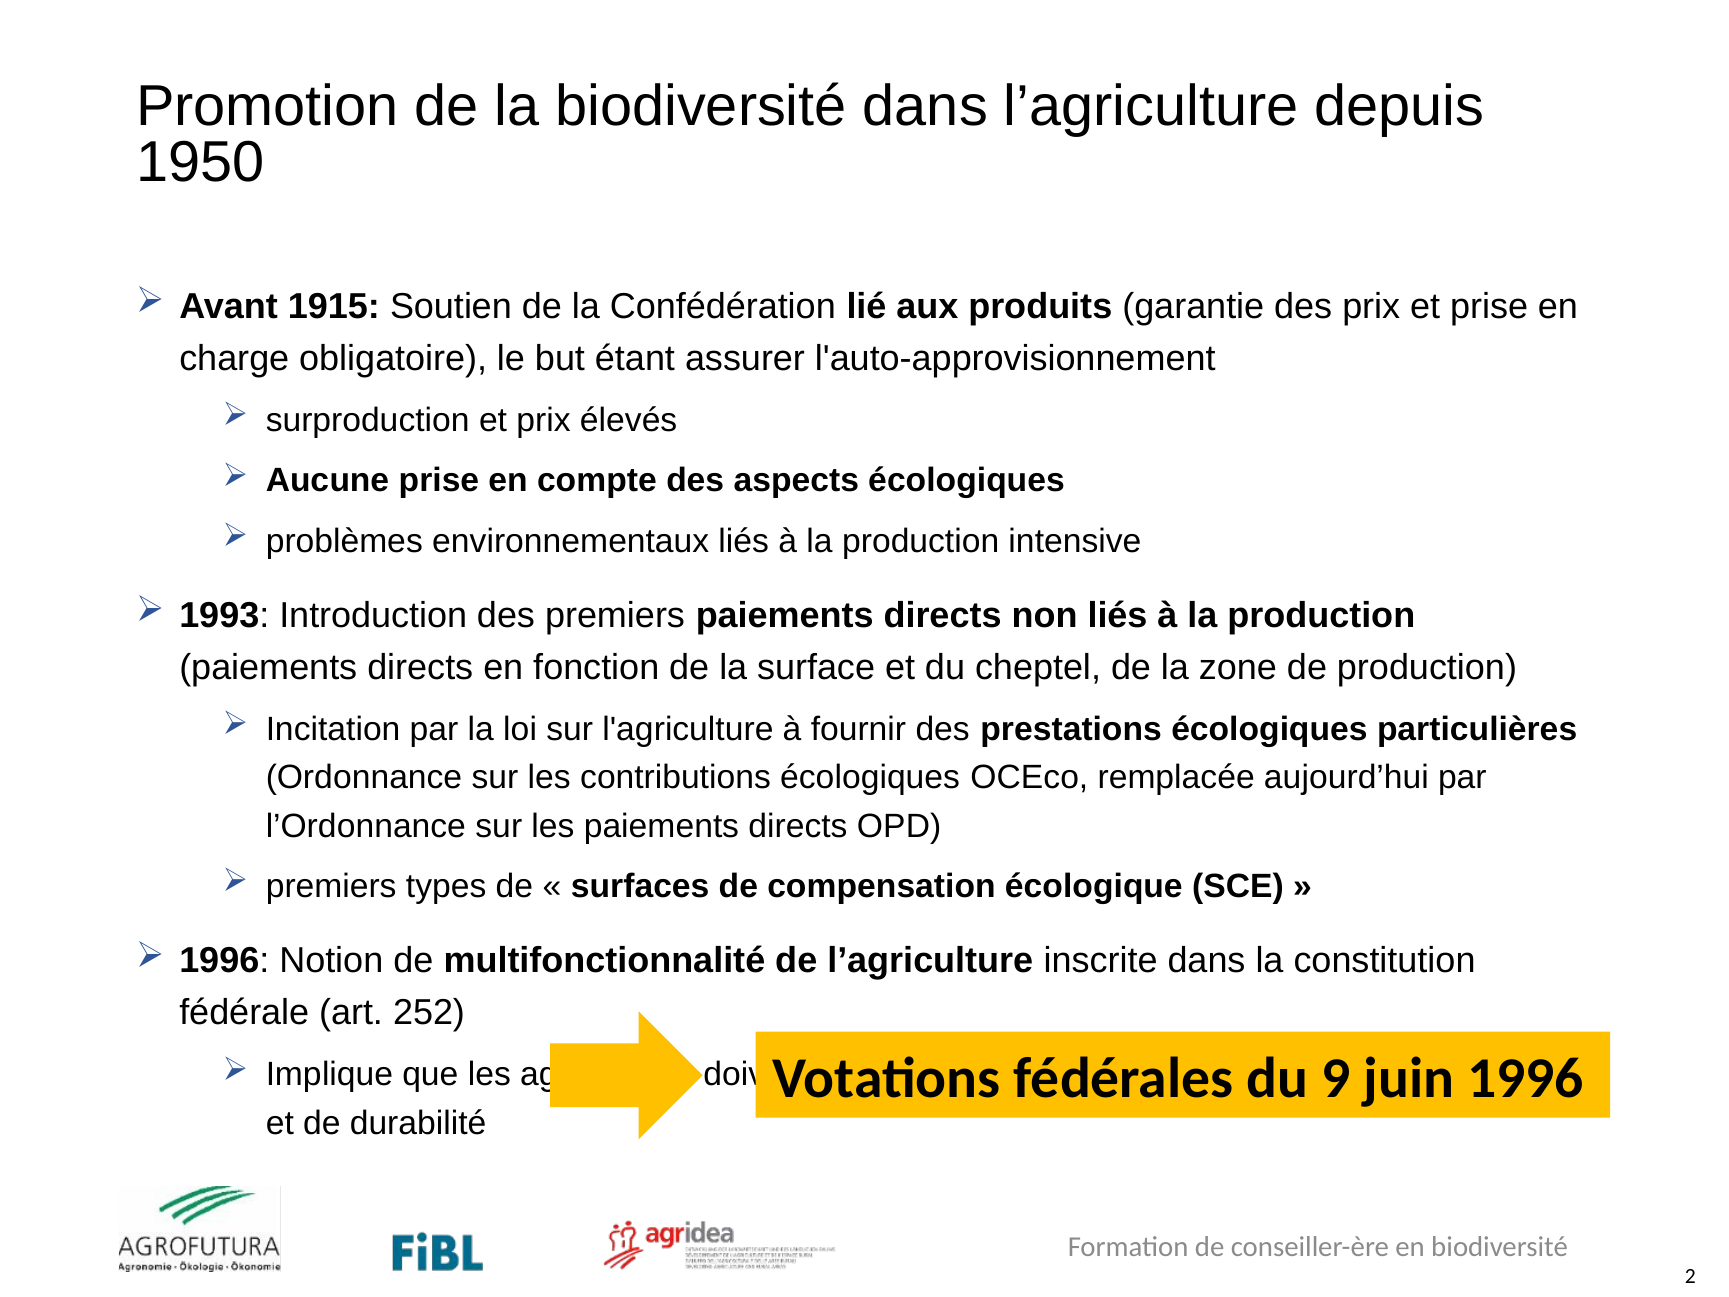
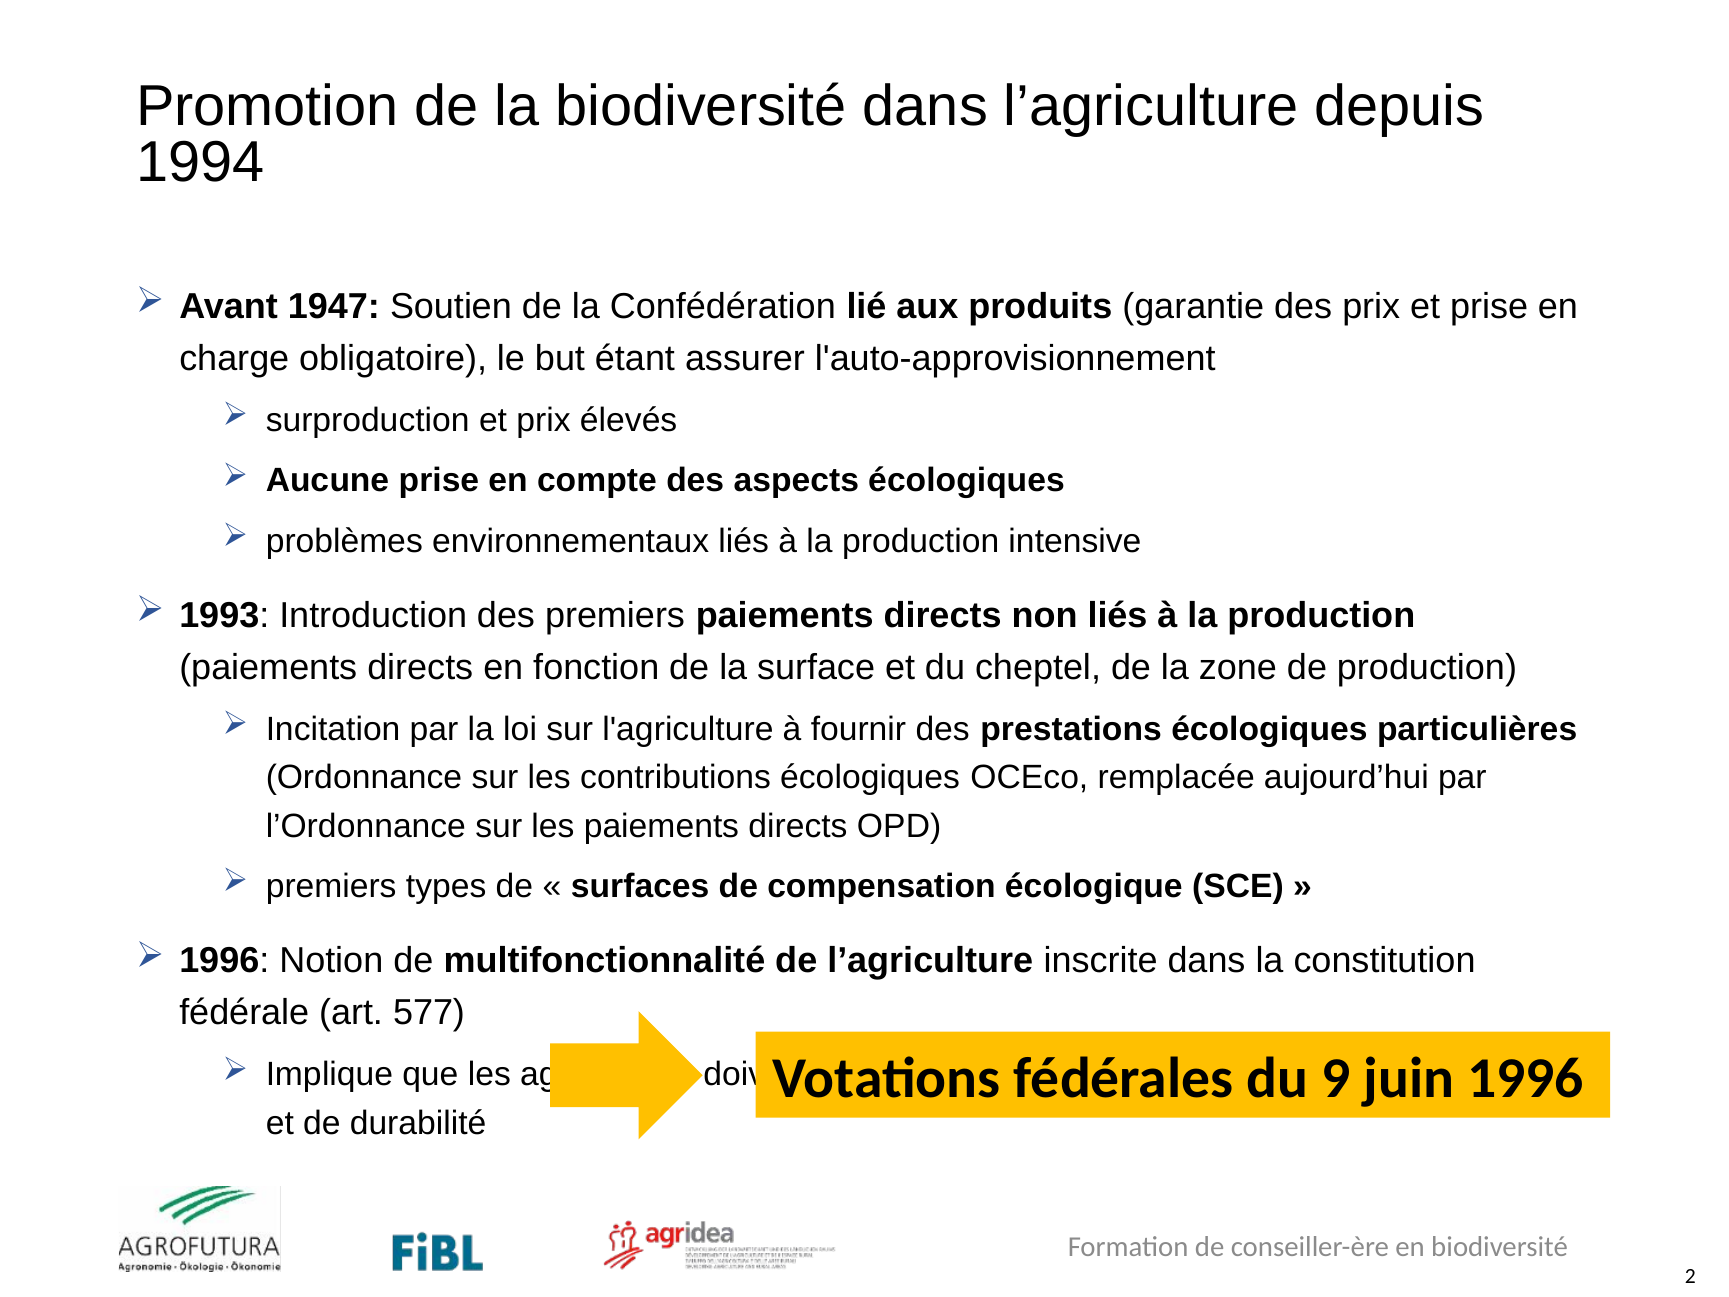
1950: 1950 -> 1994
1915: 1915 -> 1947
252: 252 -> 577
